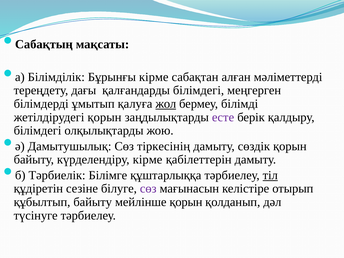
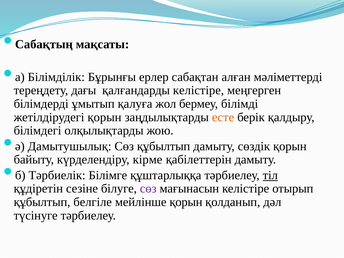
Бұрынғы кірме: кірме -> ерлер
қалғандарды білімдегі: білімдегі -> келістіре
жол underline: present -> none
есте colour: purple -> orange
Сөз тіркесінің: тіркесінің -> құбылтып
құбылтып байыту: байыту -> белгіле
